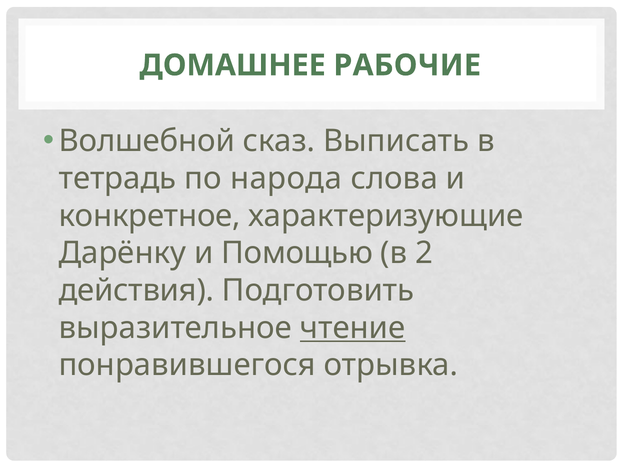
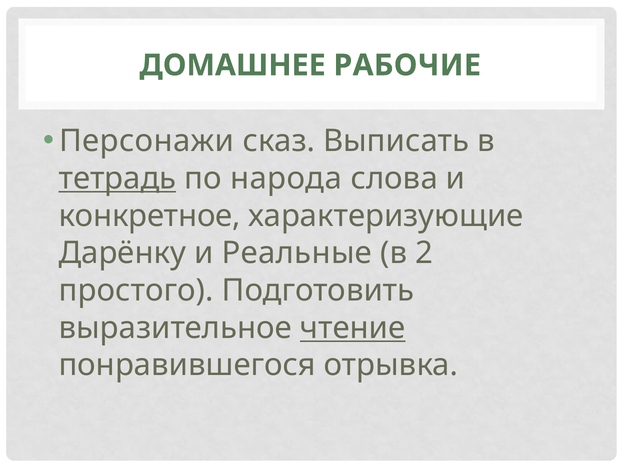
Волшебной: Волшебной -> Персонажи
тетрадь underline: none -> present
Помощью: Помощью -> Реальные
действия: действия -> простого
